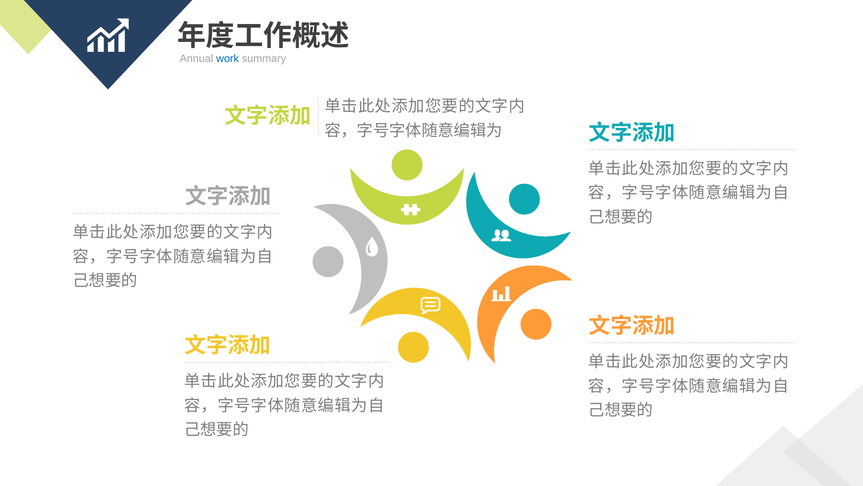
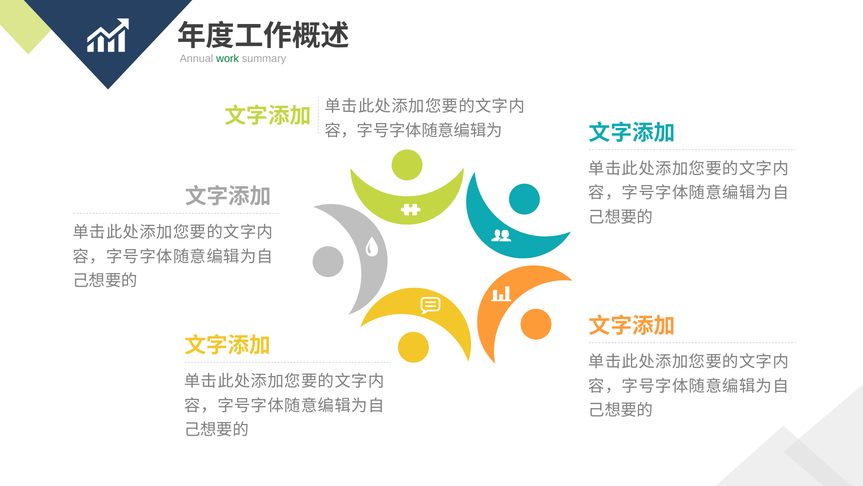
work colour: blue -> green
